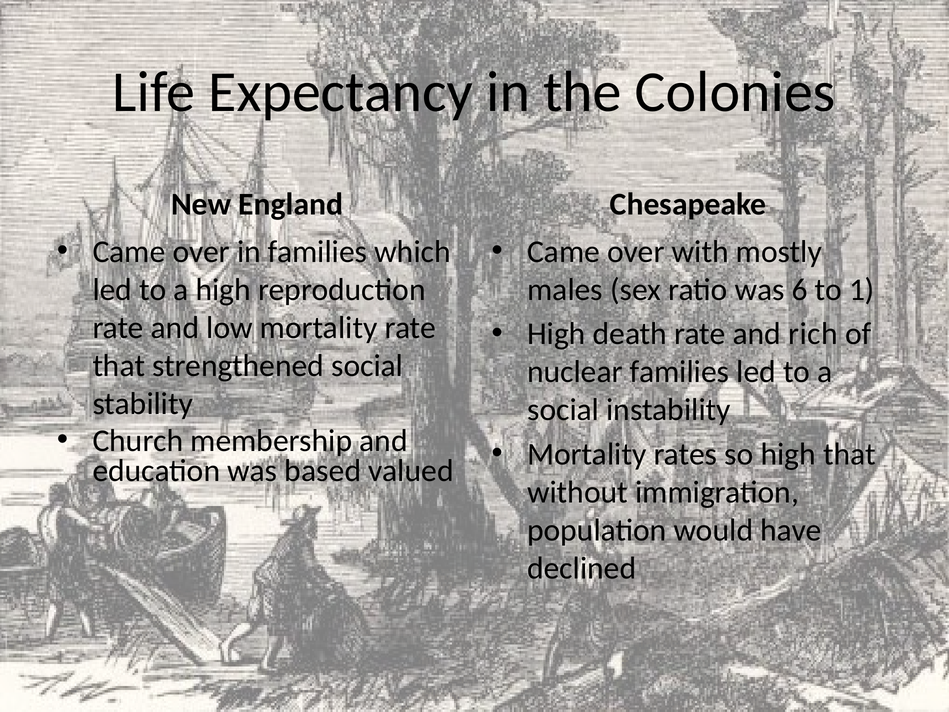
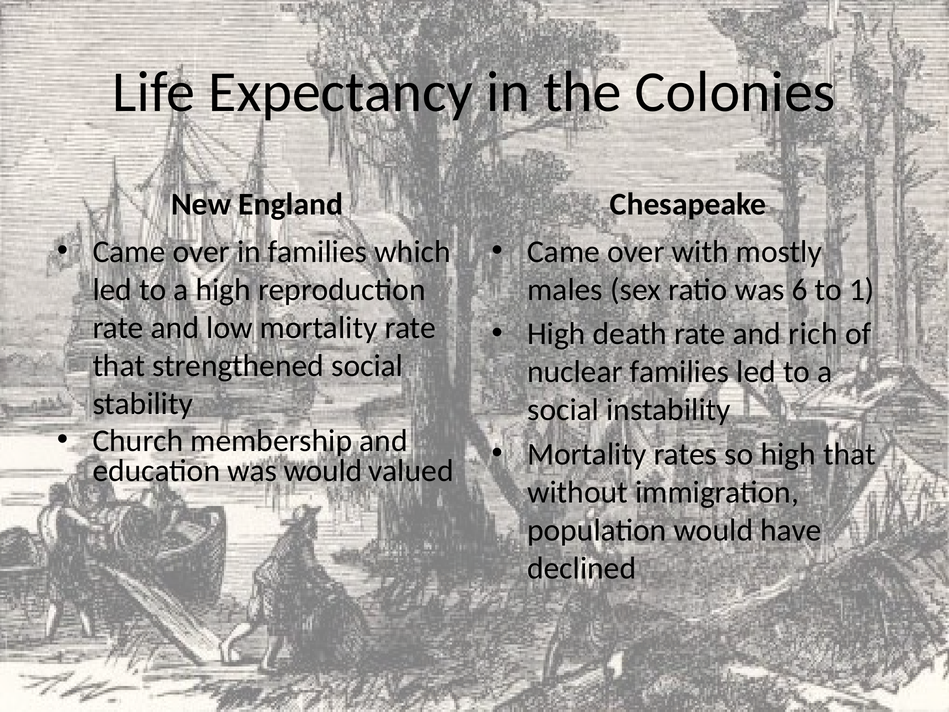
was based: based -> would
